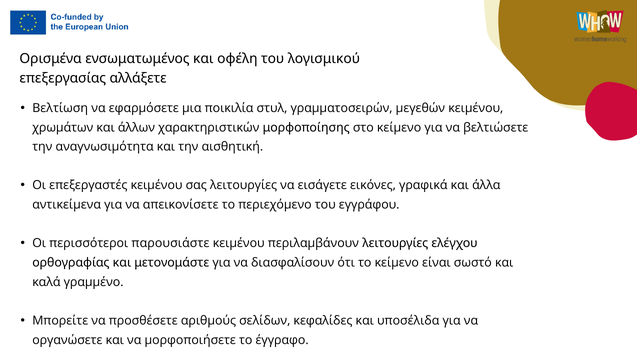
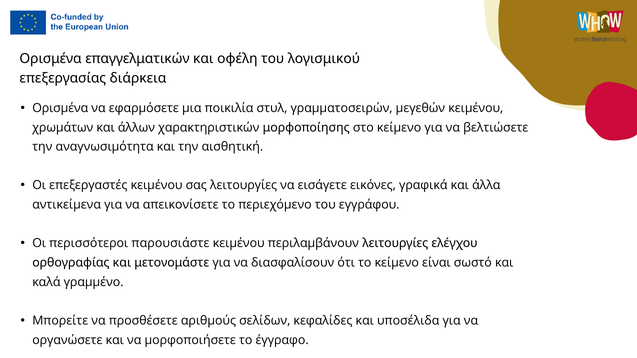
ενσωματωμένος: ενσωματωμένος -> επαγγελματικών
αλλάξετε: αλλάξετε -> διάρκεια
Βελτίωση at (60, 108): Βελτίωση -> Ορισμένα
